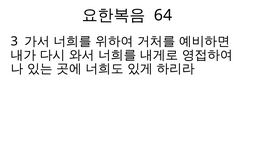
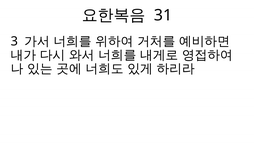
64: 64 -> 31
